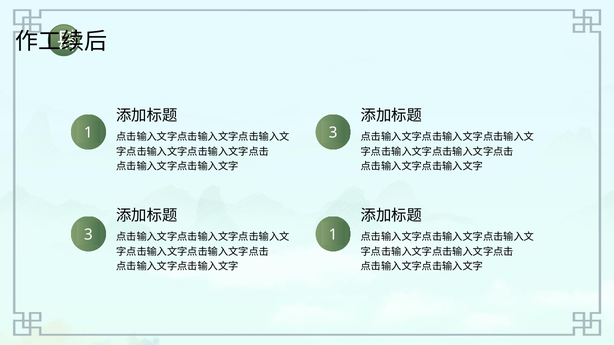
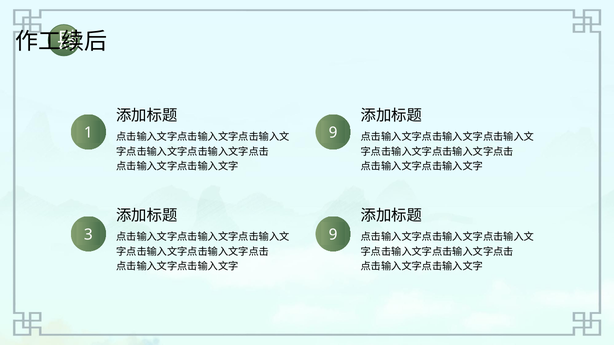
1 3: 3 -> 9
3 1: 1 -> 9
